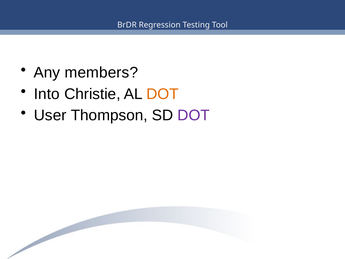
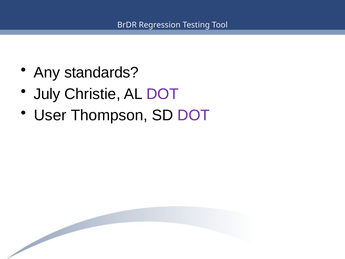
members: members -> standards
Into: Into -> July
DOT at (163, 94) colour: orange -> purple
